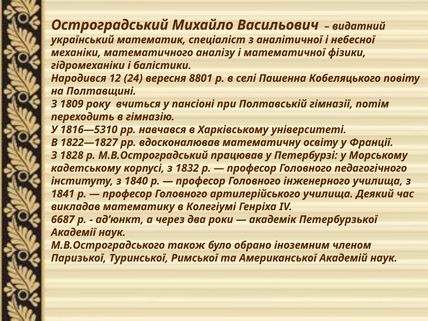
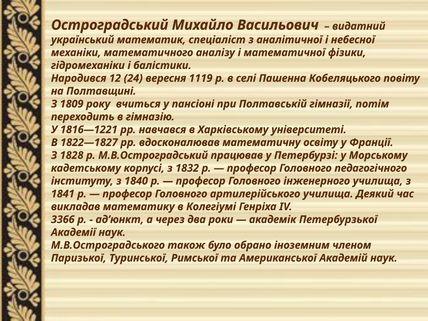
8801: 8801 -> 1119
1816—5310: 1816—5310 -> 1816—1221
6687: 6687 -> 3366
